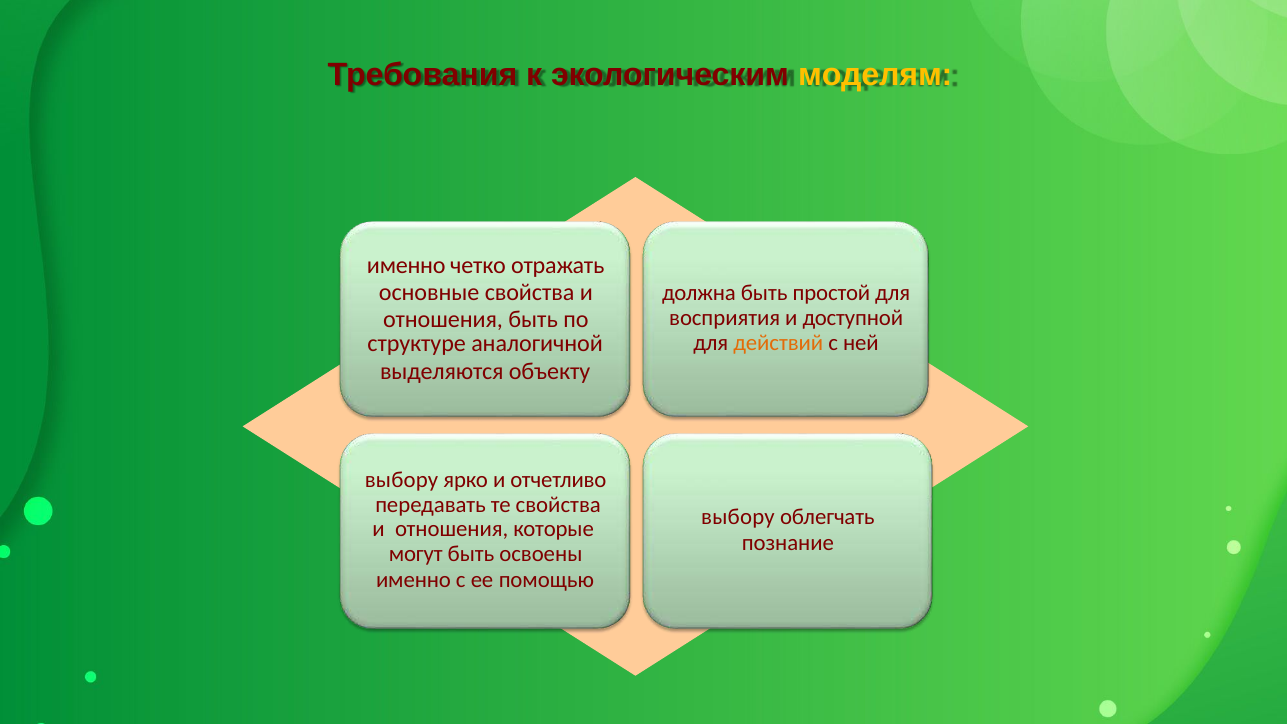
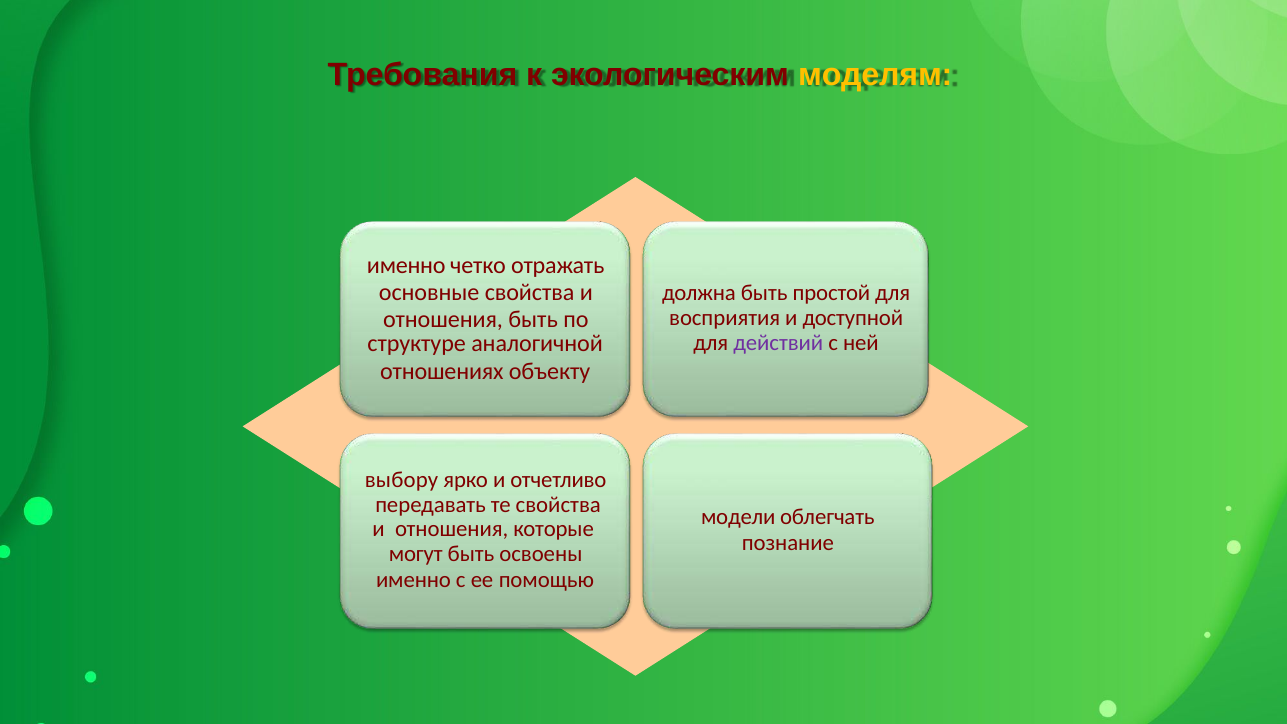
действий colour: orange -> purple
выделяются: выделяются -> отношениях
выбору at (738, 517): выбору -> модели
